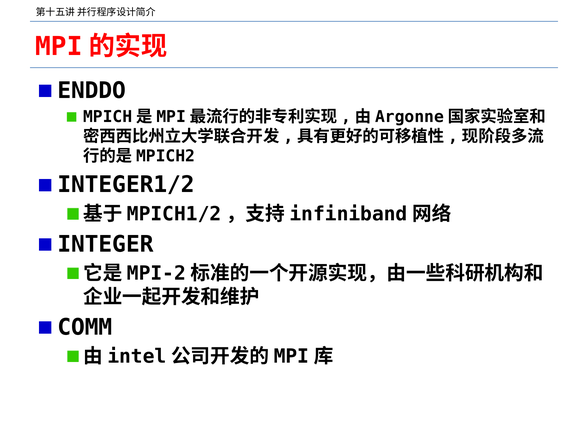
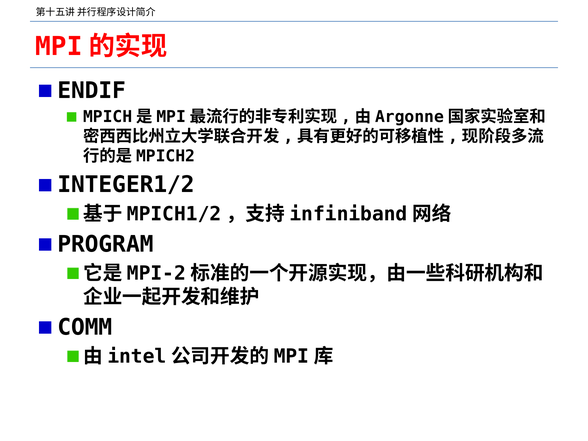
ENDDO: ENDDO -> ENDIF
INTEGER: INTEGER -> PROGRAM
